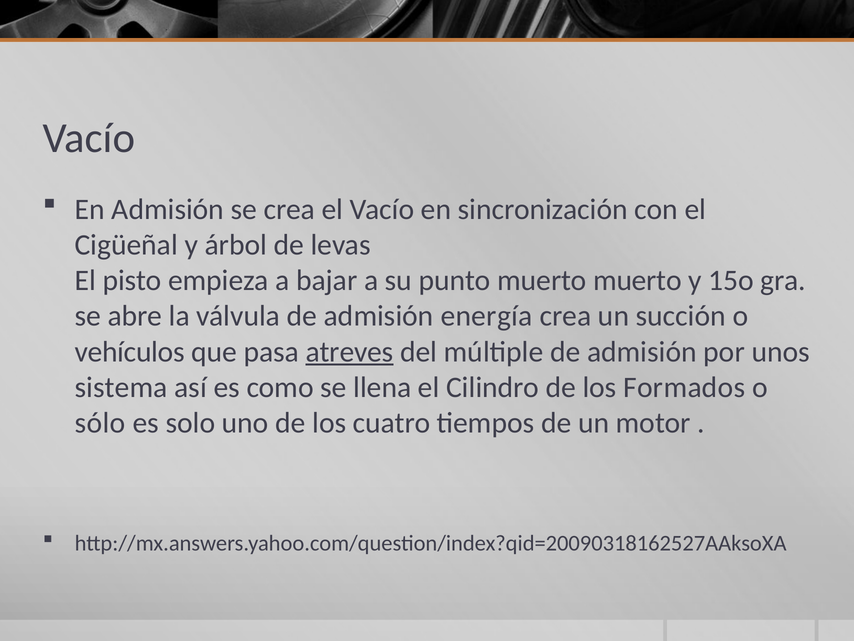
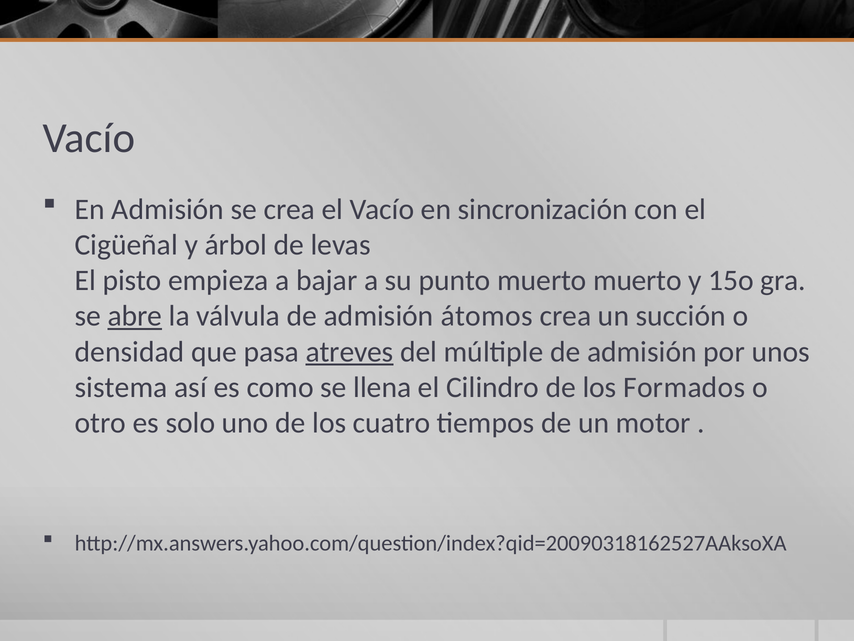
abre underline: none -> present
energía: energía -> átomos
vehículos: vehículos -> densidad
sólo: sólo -> otro
